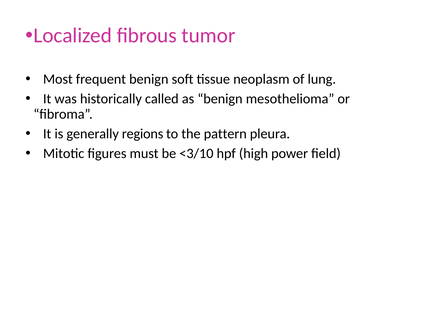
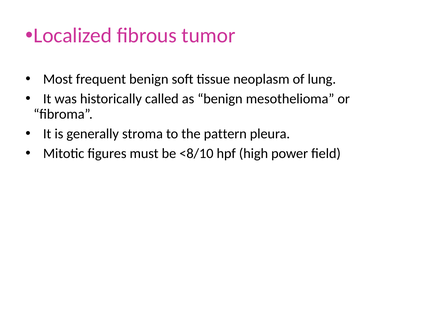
regions: regions -> stroma
<3/10: <3/10 -> <8/10
